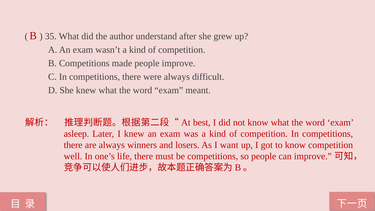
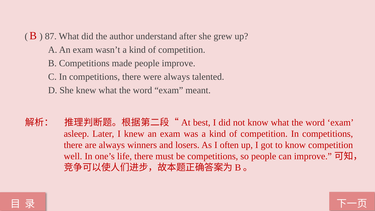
35: 35 -> 87
difficult: difficult -> talented
want: want -> often
